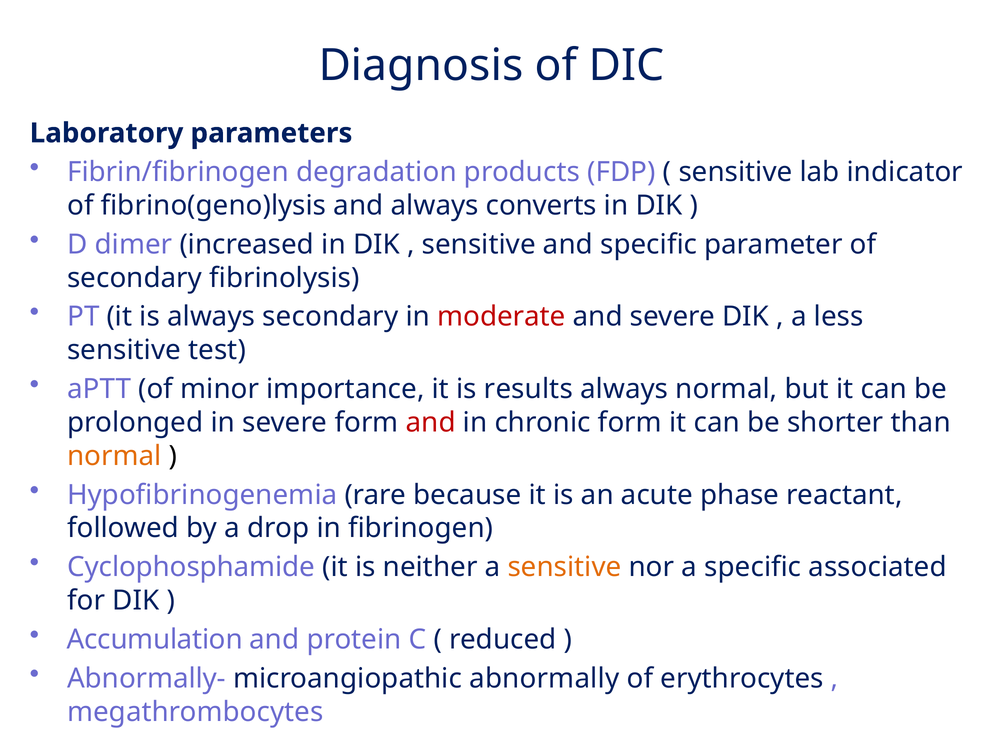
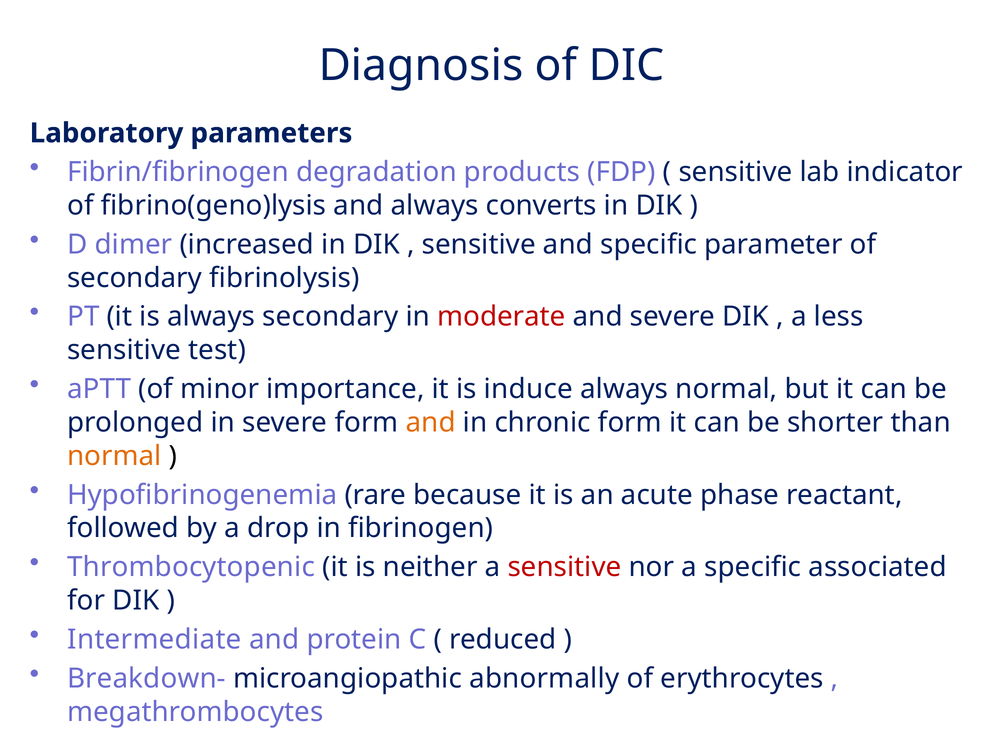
results: results -> induce
and at (431, 422) colour: red -> orange
Cyclophosphamide: Cyclophosphamide -> Thrombocytopenic
sensitive at (565, 567) colour: orange -> red
Accumulation: Accumulation -> Intermediate
Abnormally-: Abnormally- -> Breakdown-
